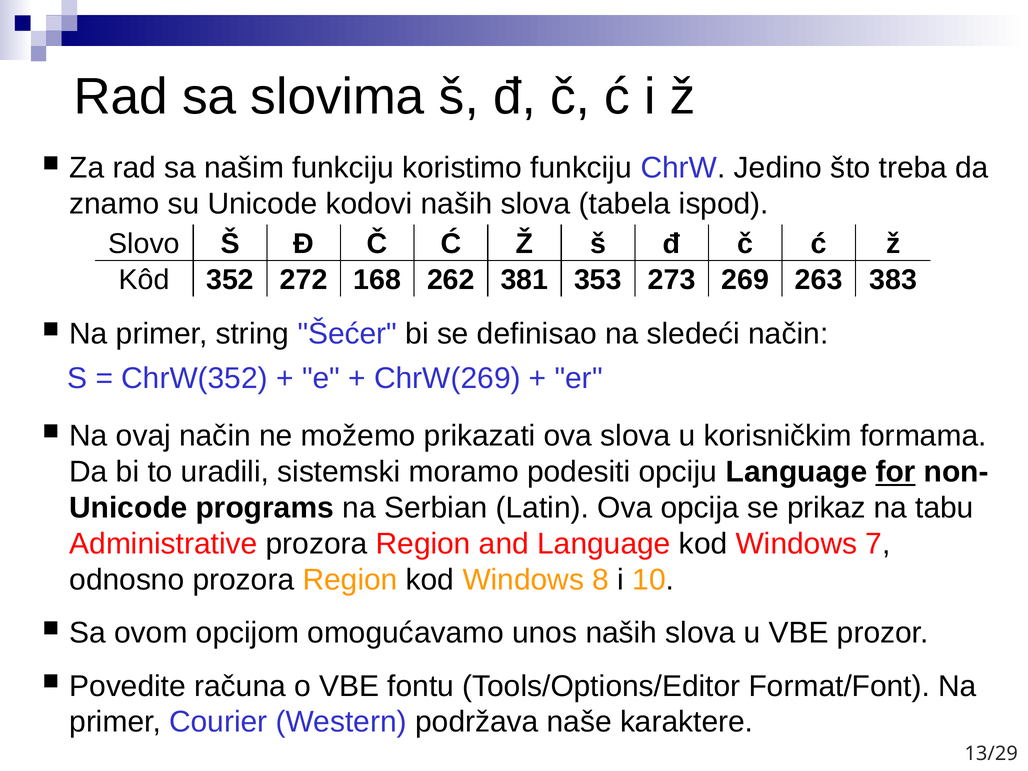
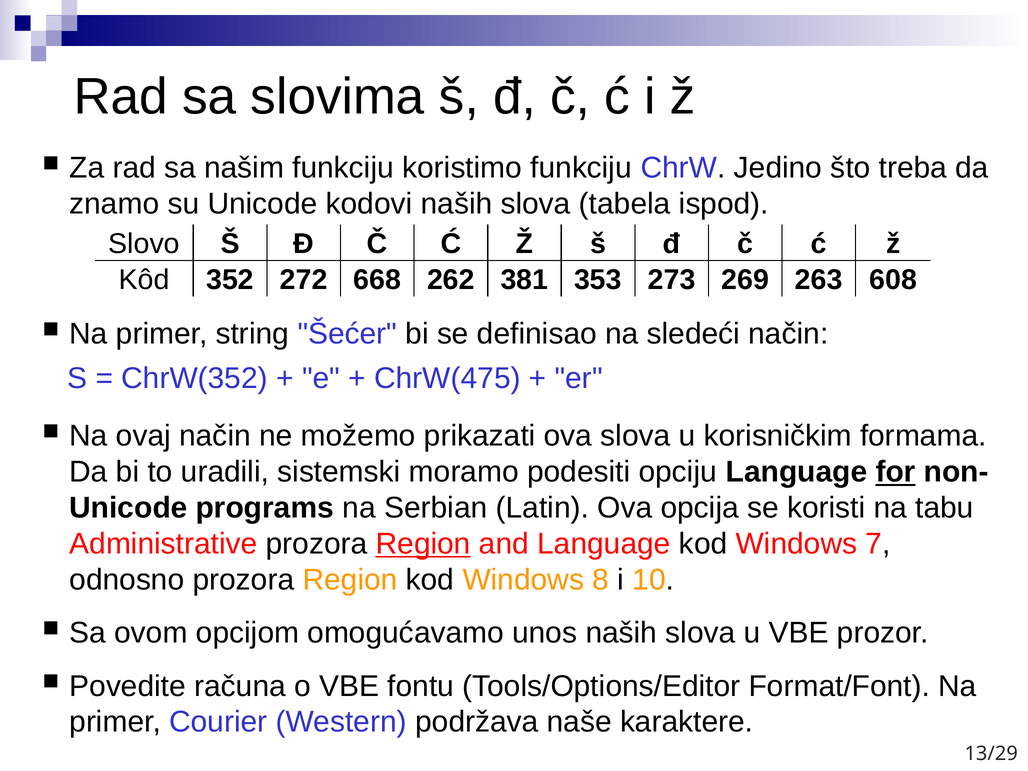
168: 168 -> 668
383: 383 -> 608
ChrW(269: ChrW(269 -> ChrW(475
prikaz: prikaz -> koristi
Region at (423, 544) underline: none -> present
